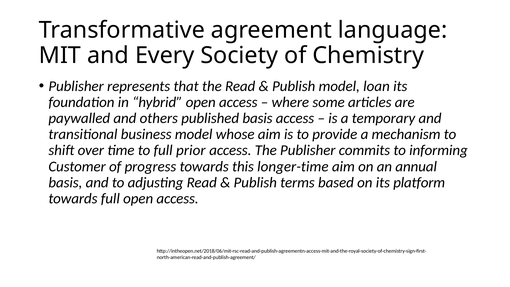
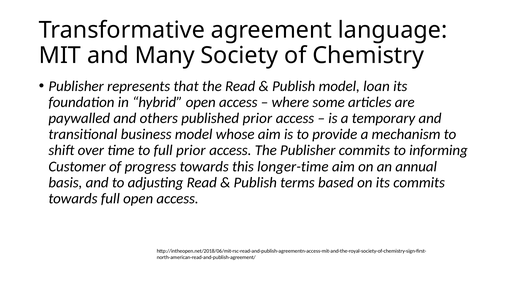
Every: Every -> Many
published basis: basis -> prior
its platform: platform -> commits
